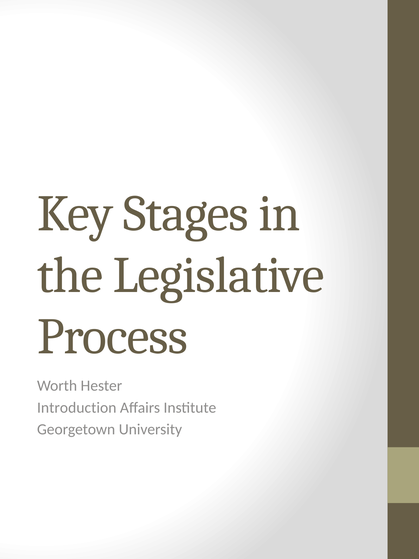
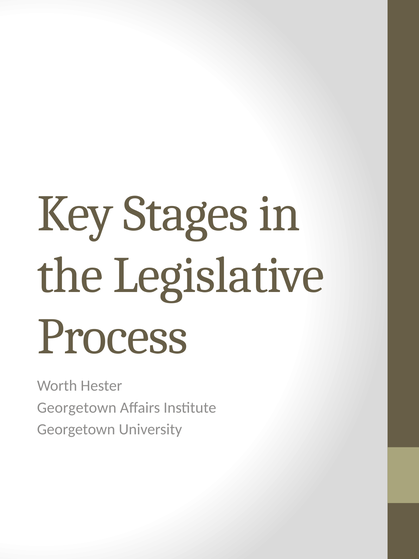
Introduction at (77, 407): Introduction -> Georgetown
